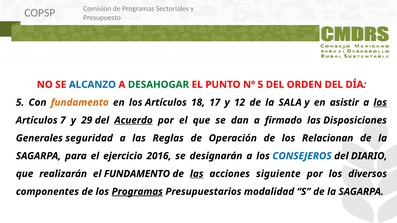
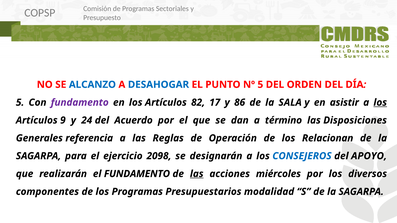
DESAHOGAR colour: green -> blue
fundamento at (80, 103) colour: orange -> purple
18: 18 -> 82
12: 12 -> 86
7: 7 -> 9
29: 29 -> 24
Acuerdo underline: present -> none
firmado: firmado -> término
seguridad: seguridad -> referencia
2016: 2016 -> 2098
DIARIO: DIARIO -> APOYO
siguiente: siguiente -> miércoles
Programas at (137, 192) underline: present -> none
